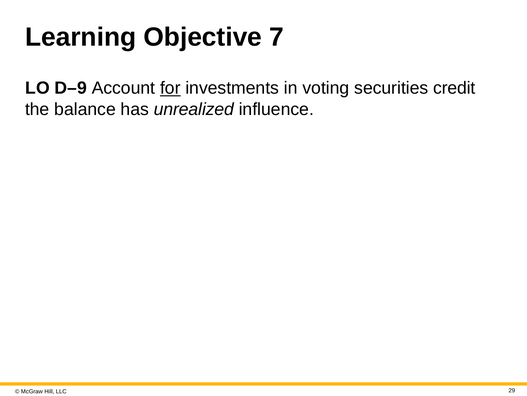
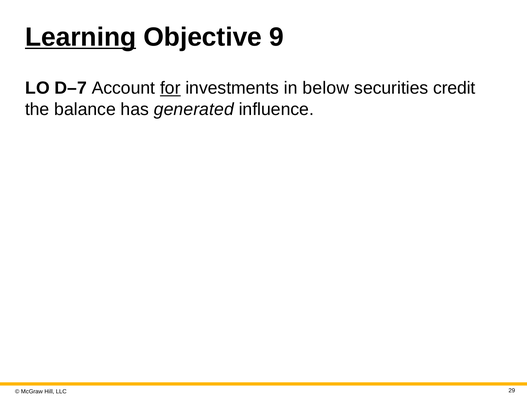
Learning underline: none -> present
7: 7 -> 9
D–9: D–9 -> D–7
voting: voting -> below
unrealized: unrealized -> generated
